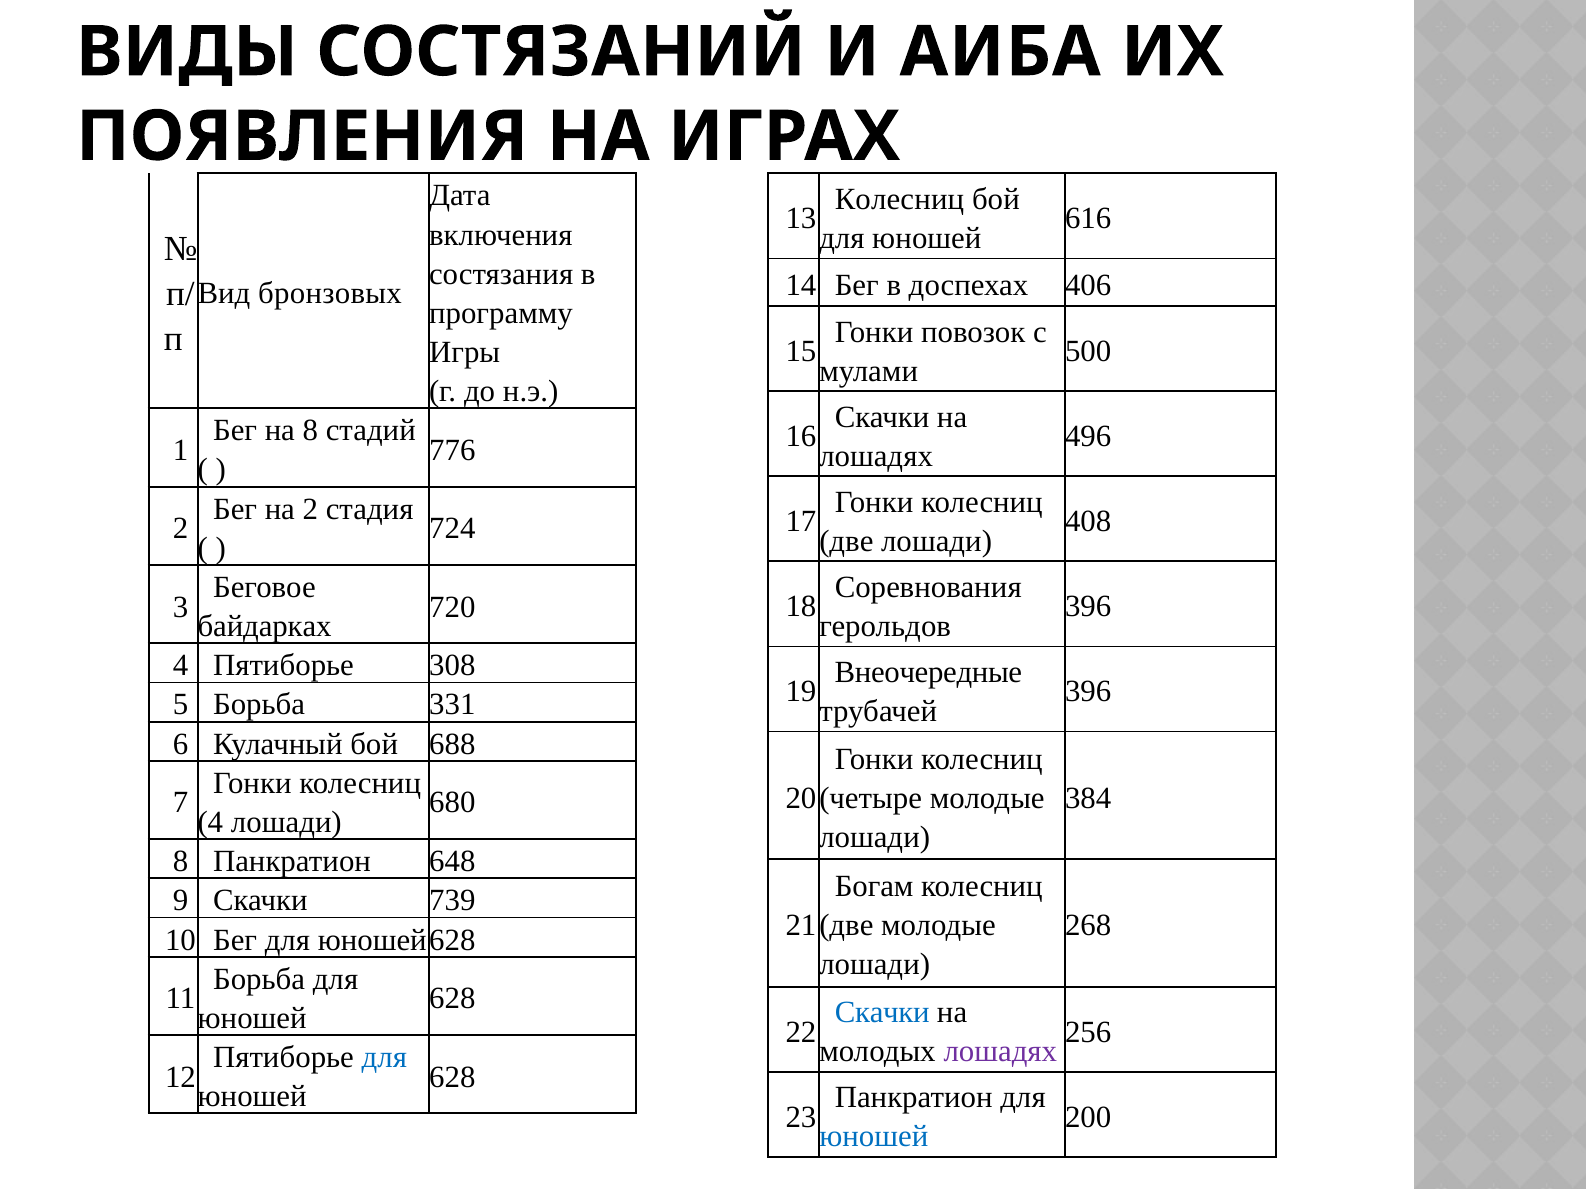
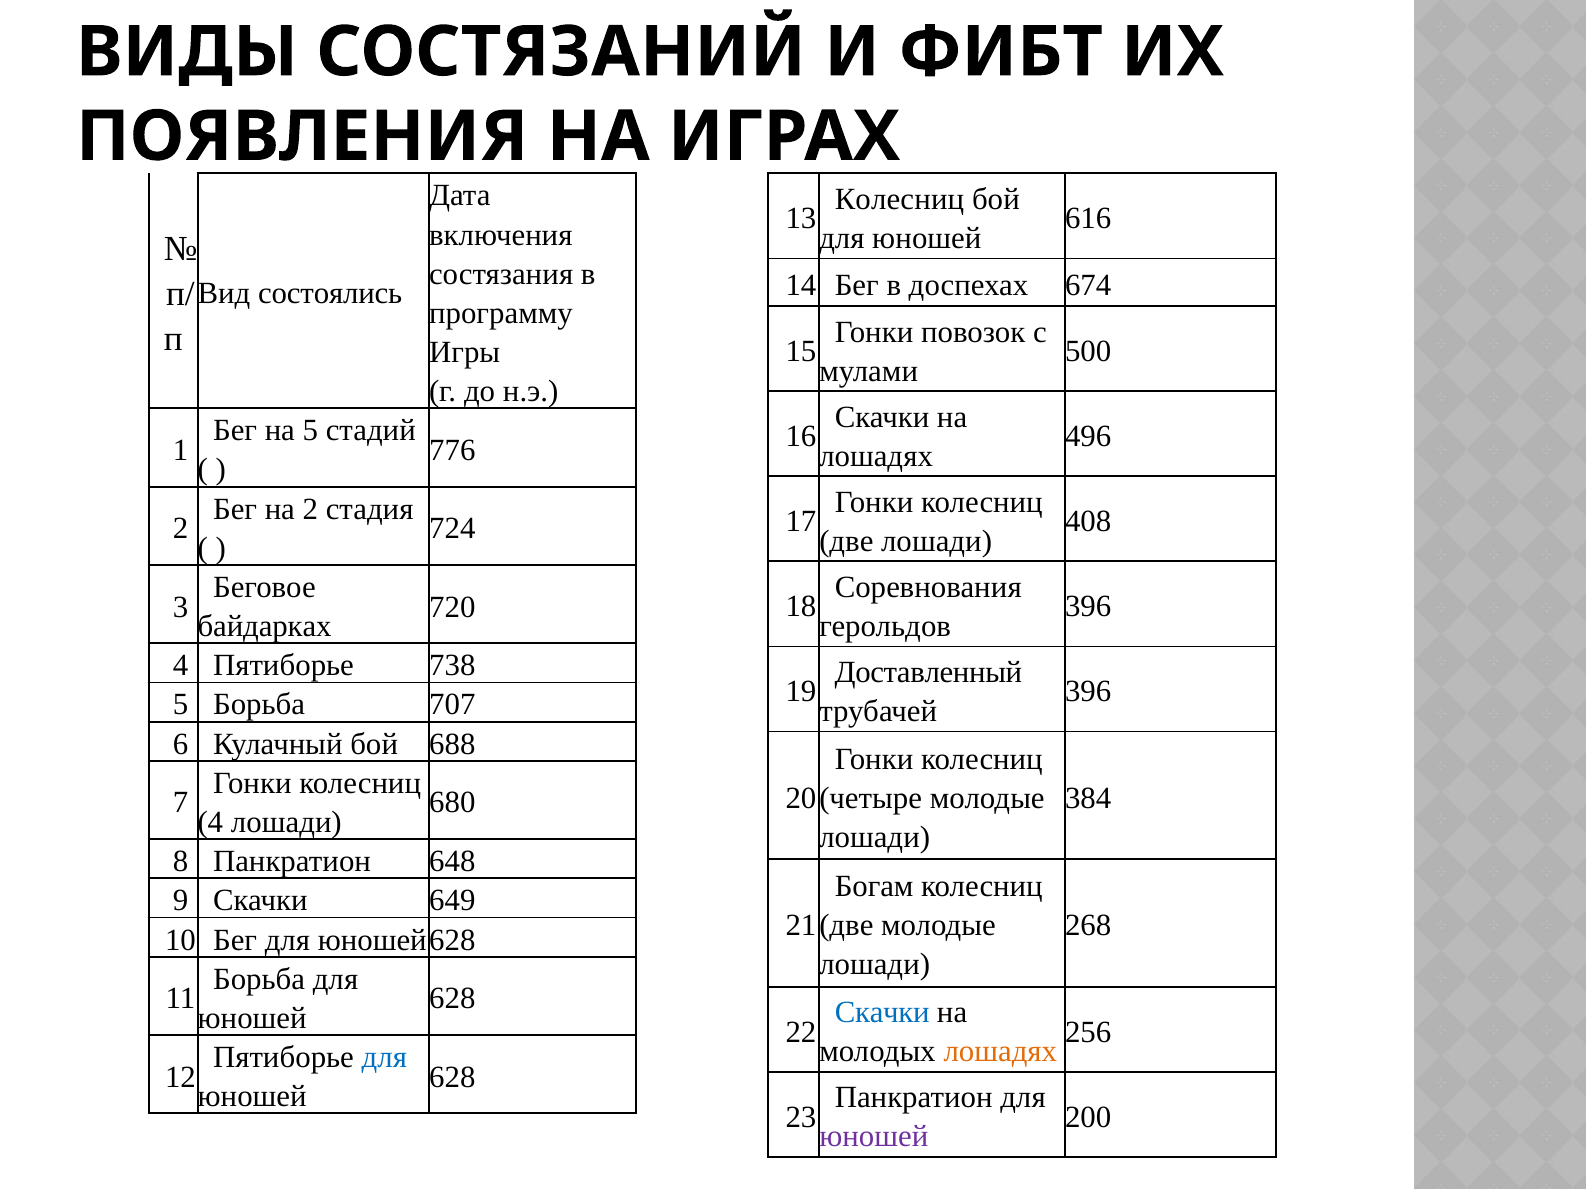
АИБА: АИБА -> ФИБТ
406: 406 -> 674
бронзовых: бронзовых -> состоялись
на 8: 8 -> 5
308: 308 -> 738
Внеочередные: Внеочередные -> Доставленный
331: 331 -> 707
739: 739 -> 649
лошадях at (1000, 1052) colour: purple -> orange
юношей at (874, 1137) colour: blue -> purple
